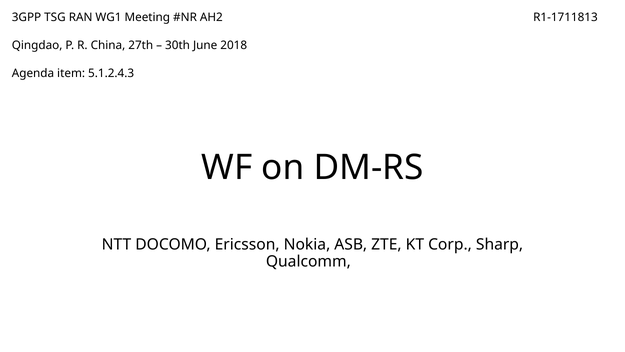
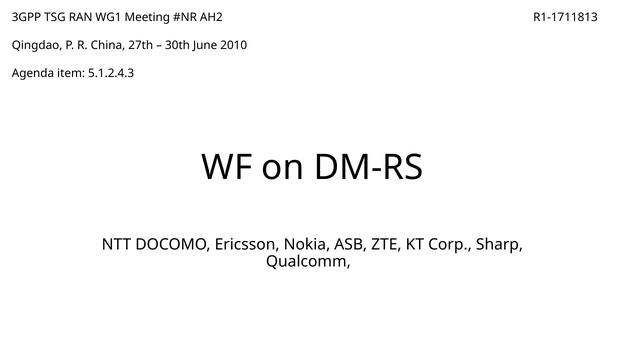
2018: 2018 -> 2010
